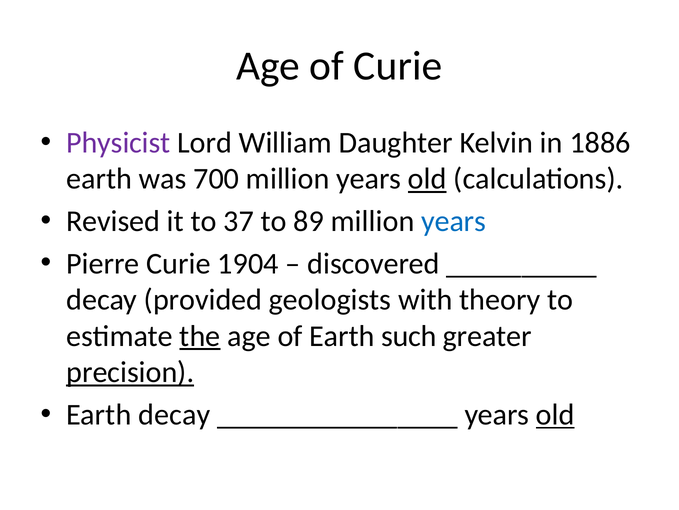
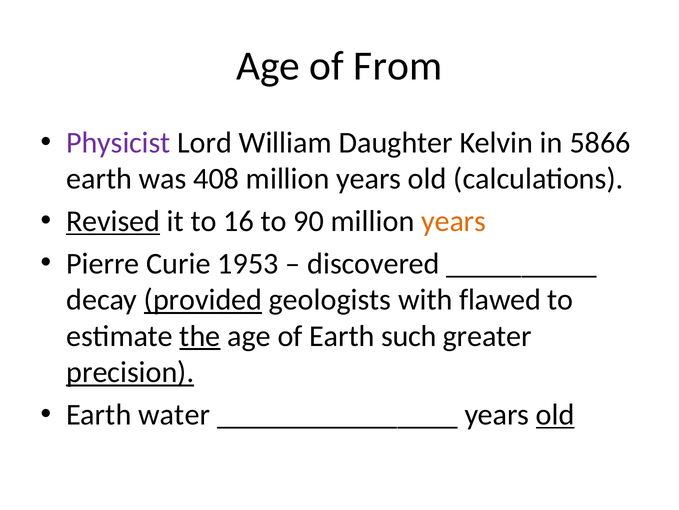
of Curie: Curie -> From
1886: 1886 -> 5866
700: 700 -> 408
old at (427, 179) underline: present -> none
Revised underline: none -> present
37: 37 -> 16
89: 89 -> 90
years at (454, 221) colour: blue -> orange
1904: 1904 -> 1953
provided underline: none -> present
theory: theory -> flawed
Earth decay: decay -> water
